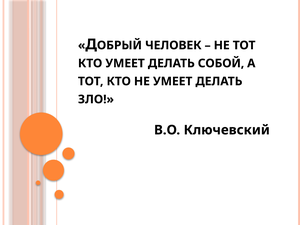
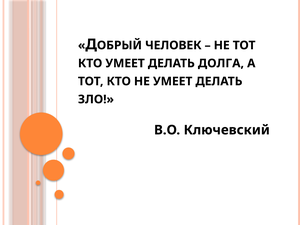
СОБОЙ: СОБОЙ -> ДОЛГА
